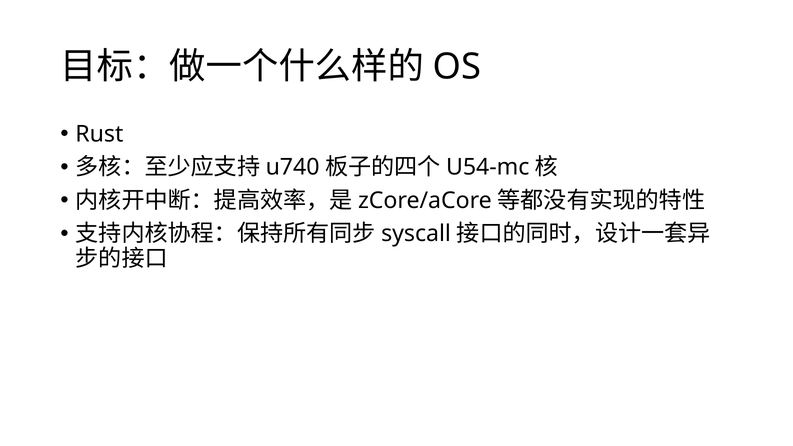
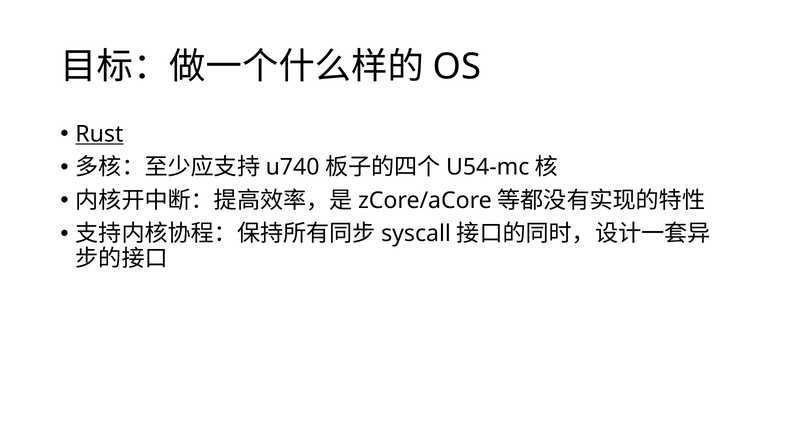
Rust underline: none -> present
